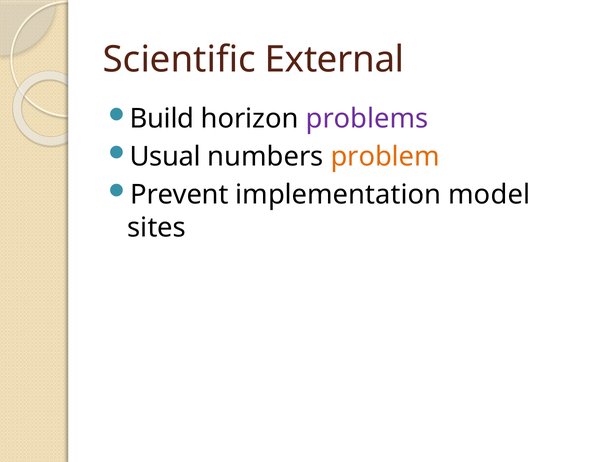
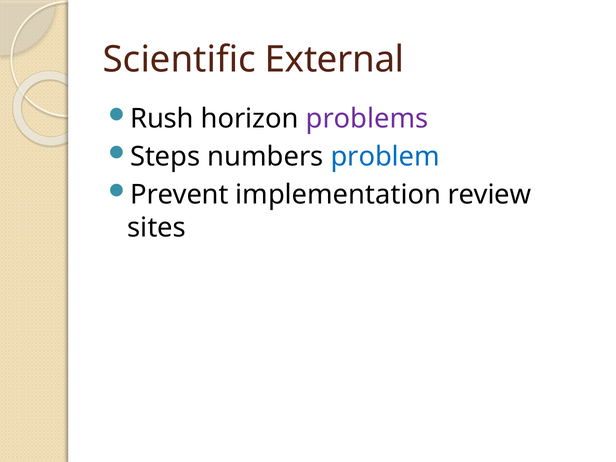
Build: Build -> Rush
Usual: Usual -> Steps
problem colour: orange -> blue
model: model -> review
